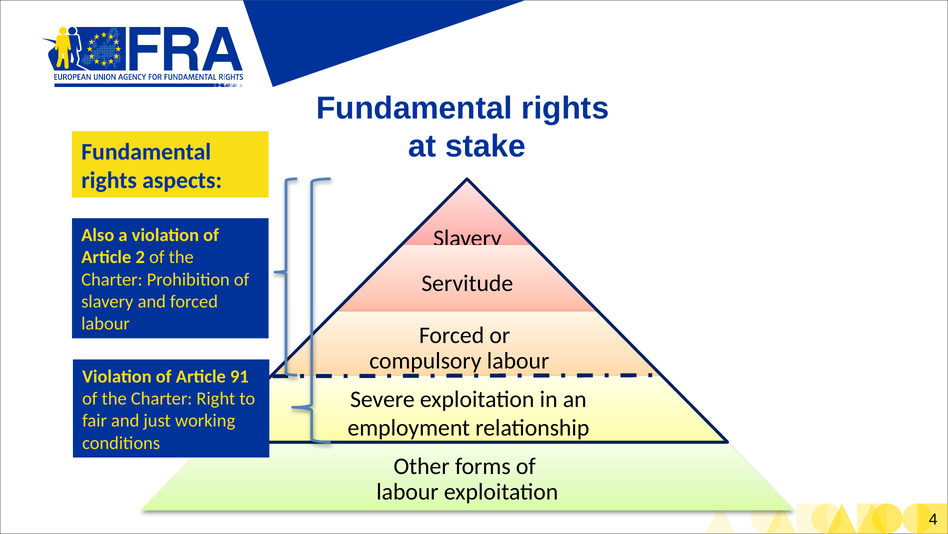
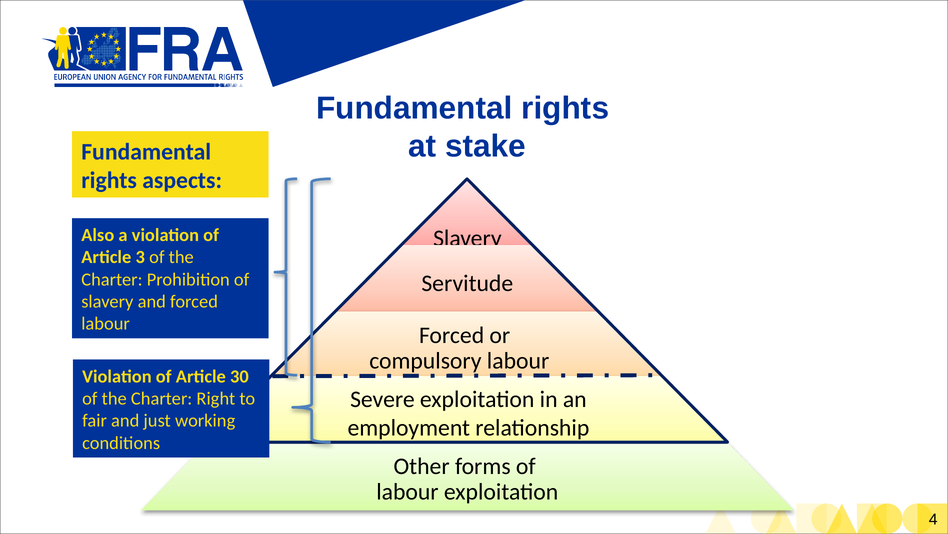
2: 2 -> 3
91: 91 -> 30
